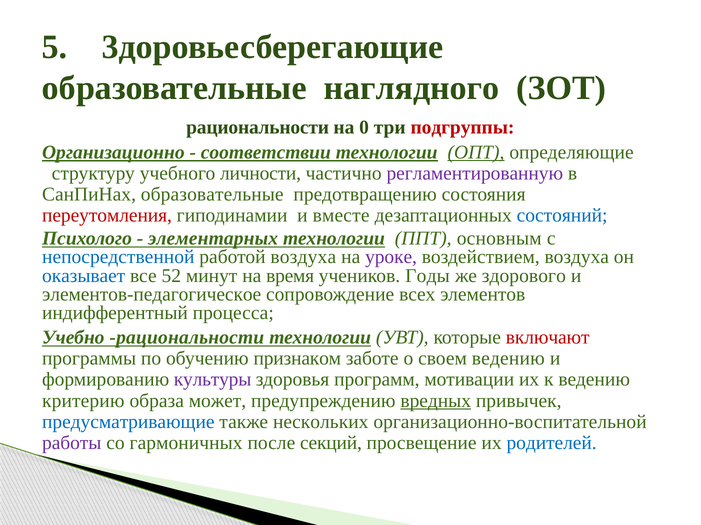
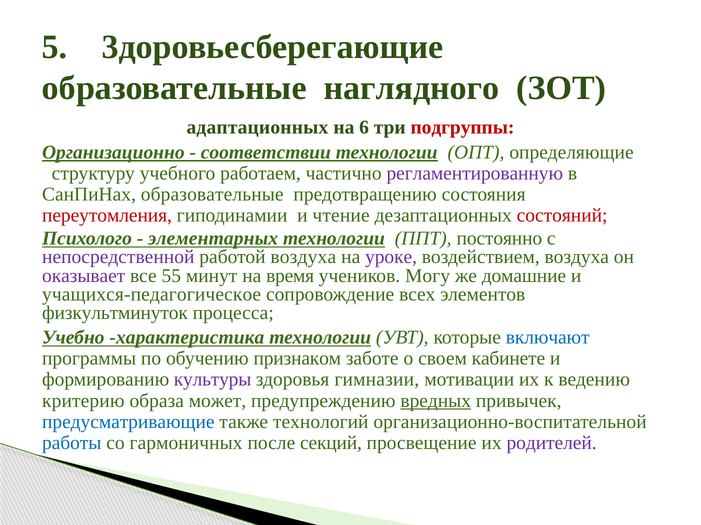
рациональности at (258, 127): рациональности -> адаптационных
0: 0 -> 6
ОПТ underline: present -> none
личности: личности -> работаем
вместе: вместе -> чтение
состояний colour: blue -> red
основным: основным -> постоянно
непосредственной colour: blue -> purple
оказывает colour: blue -> purple
52: 52 -> 55
Годы: Годы -> Могу
здорового: здорового -> домашние
элементов-педагогическое: элементов-педагогическое -> учащихся-педагогическое
индифферентный: индифферентный -> физкультминуток
Учебно рациональности: рациональности -> характеристика
включают colour: red -> blue
своем ведению: ведению -> кабинете
программ: программ -> гимназии
нескольких: нескольких -> технологий
работы colour: purple -> blue
родителей colour: blue -> purple
